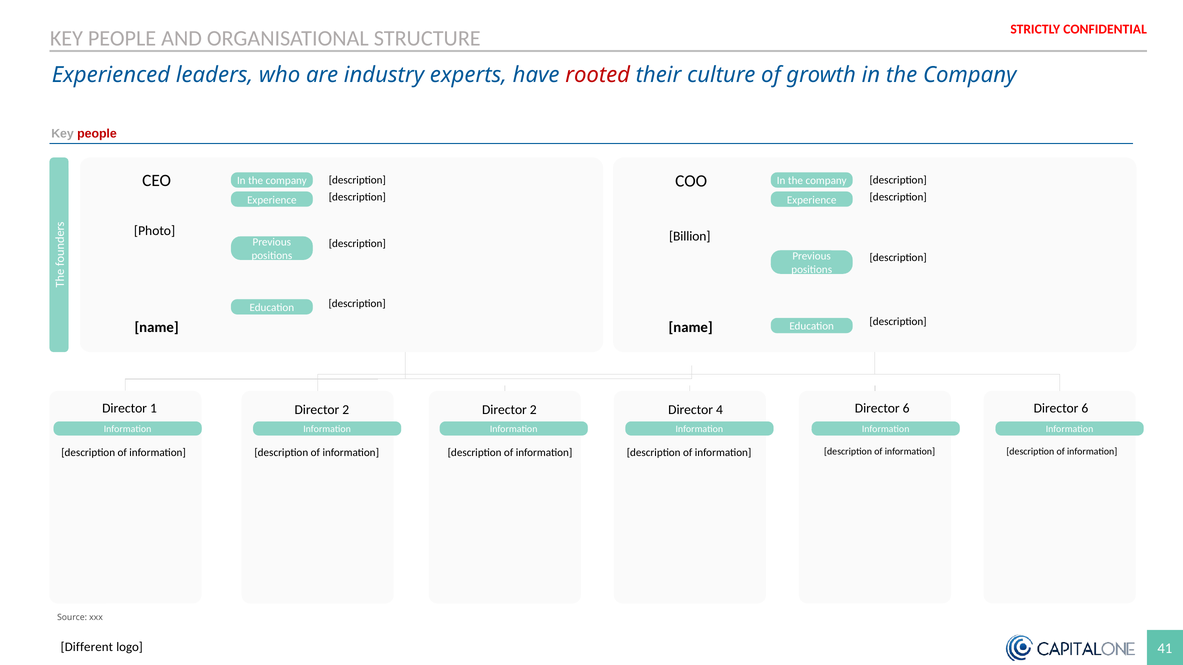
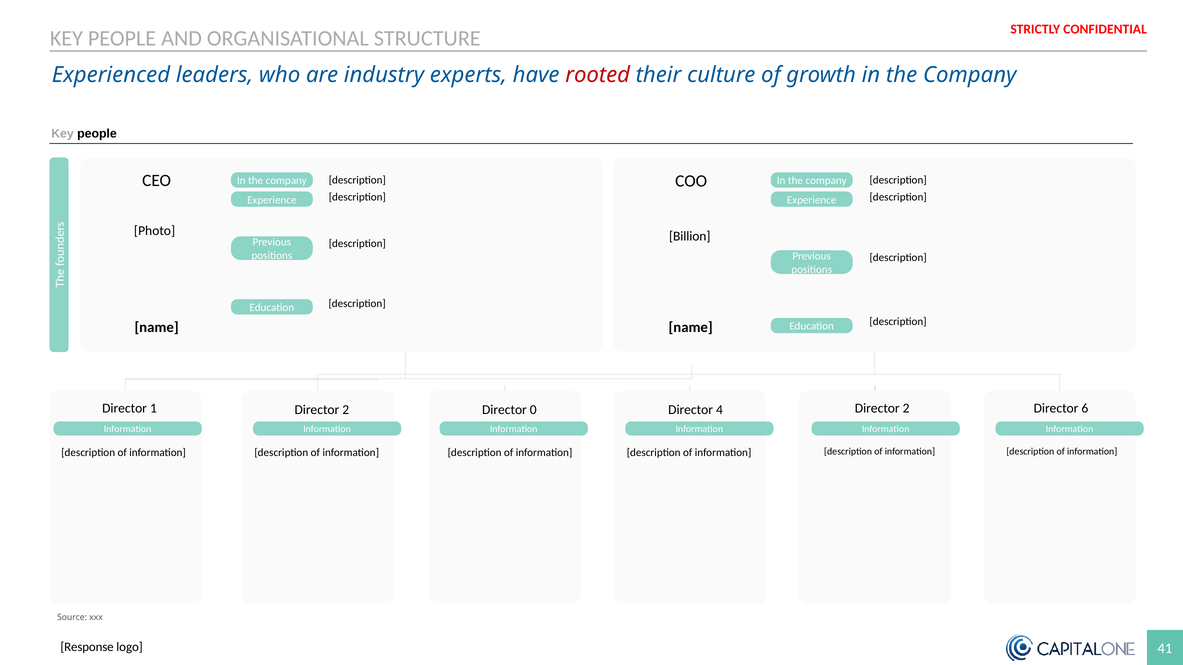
people at (97, 134) colour: red -> black
2 at (533, 410): 2 -> 0
6 at (906, 409): 6 -> 2
Different: Different -> Response
